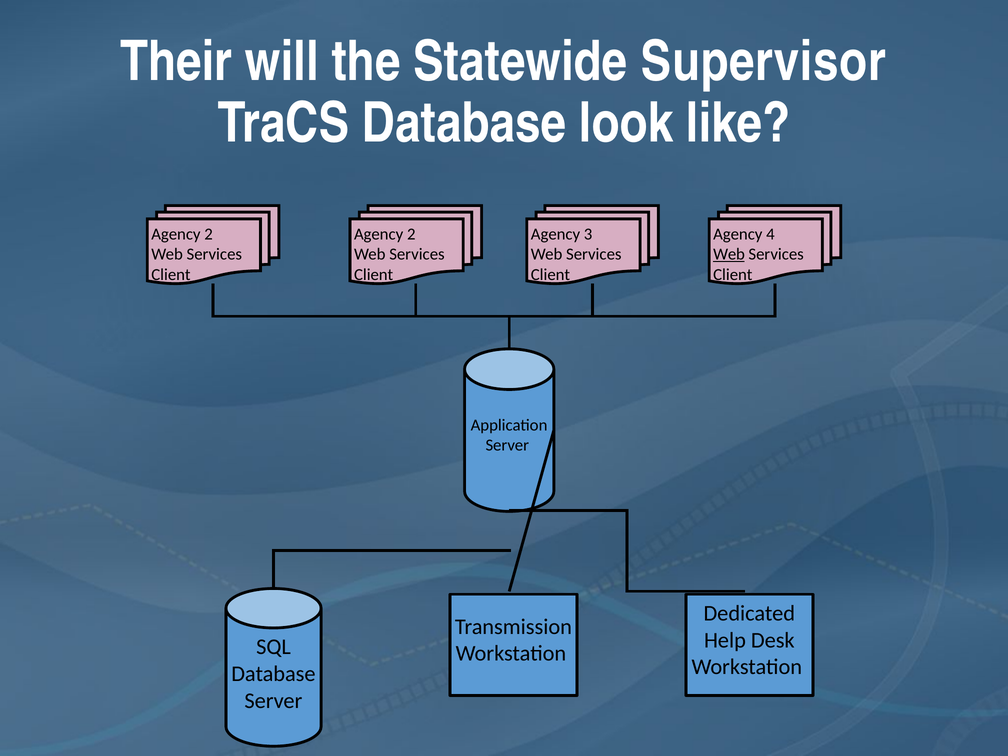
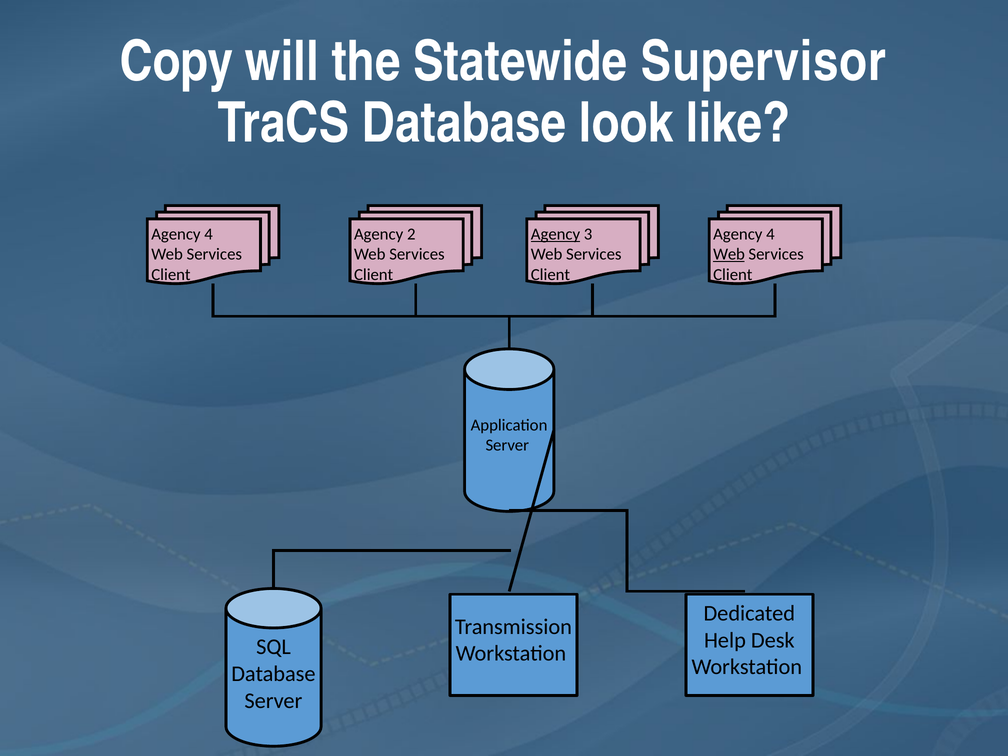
Their: Their -> Copy
2 at (209, 234): 2 -> 4
Agency at (555, 234) underline: none -> present
